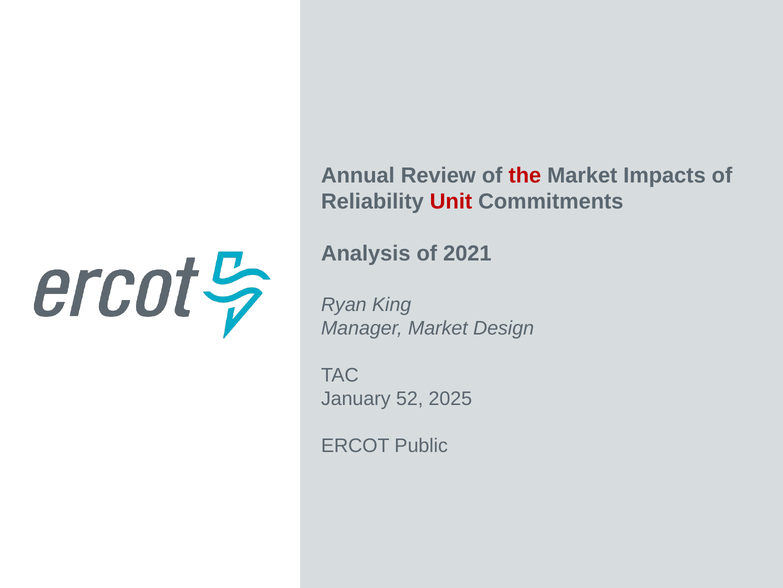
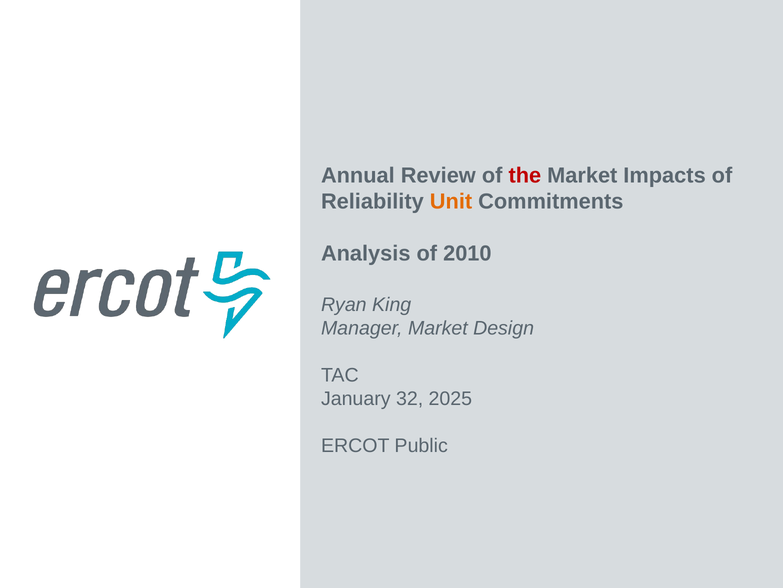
Unit colour: red -> orange
2021: 2021 -> 2010
52: 52 -> 32
